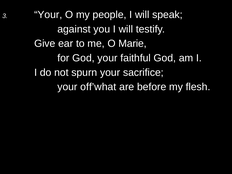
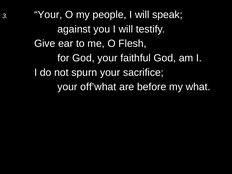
Marie: Marie -> Flesh
flesh: flesh -> what
